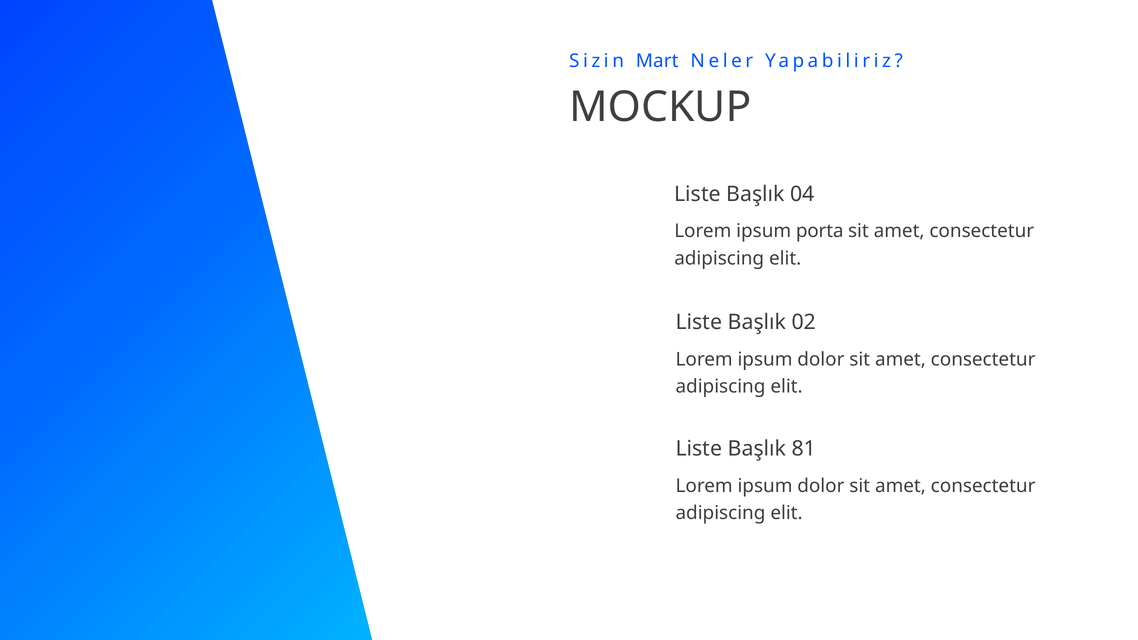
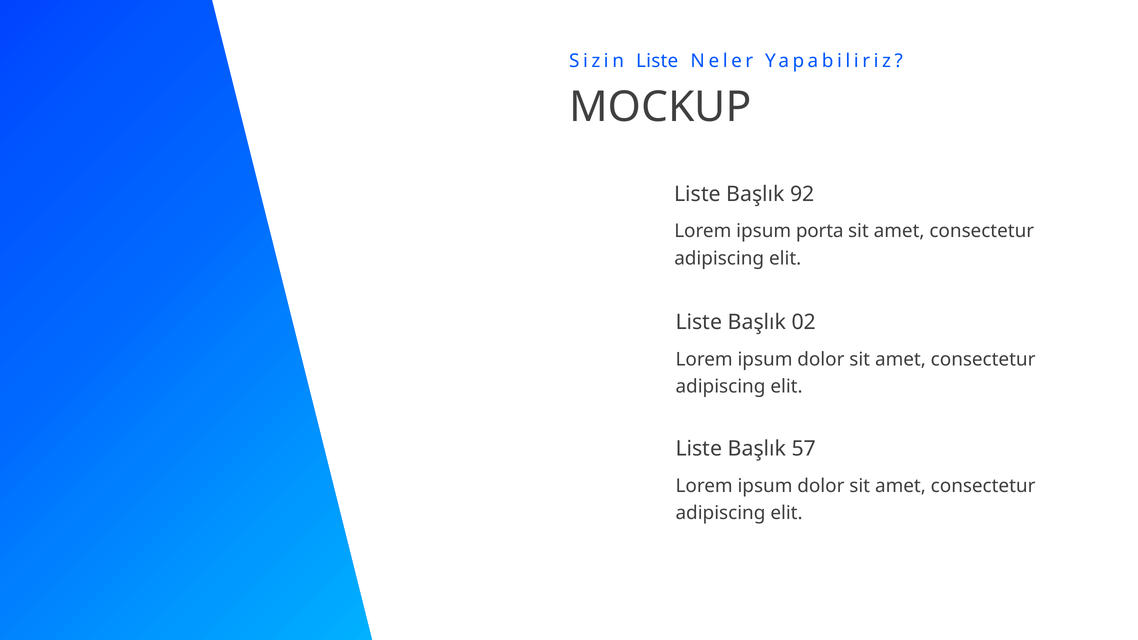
Sizin Mart: Mart -> Liste
04: 04 -> 92
81: 81 -> 57
